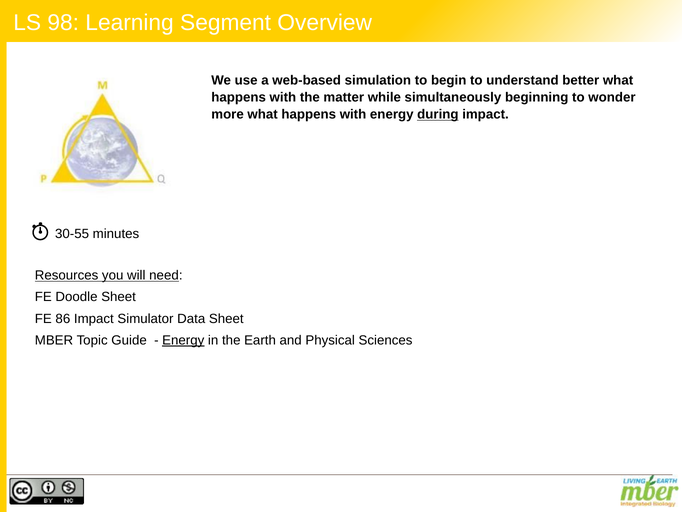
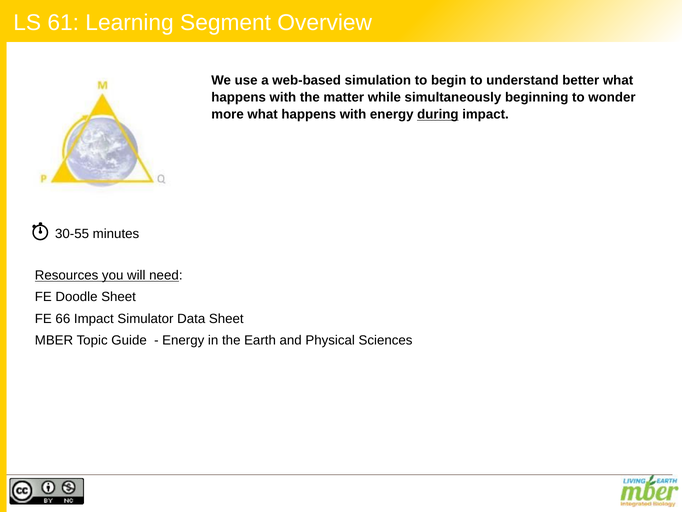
98: 98 -> 61
86: 86 -> 66
Energy at (183, 340) underline: present -> none
